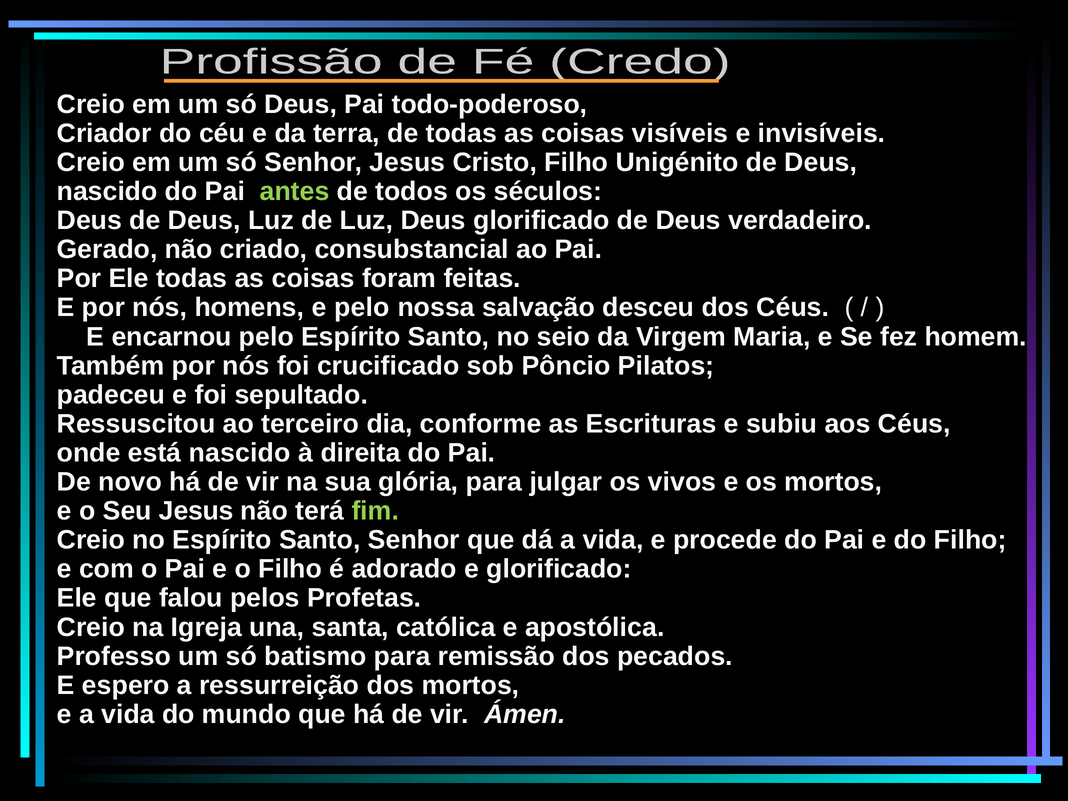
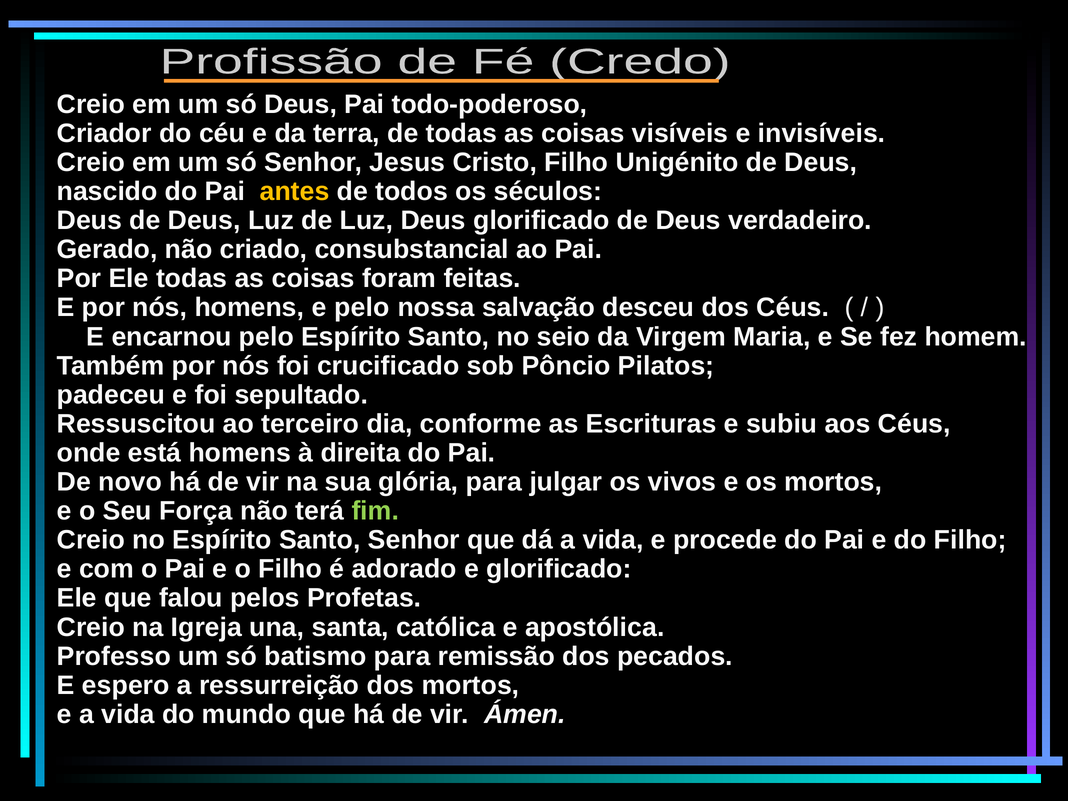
antes colour: light green -> yellow
está nascido: nascido -> homens
Seu Jesus: Jesus -> Força
